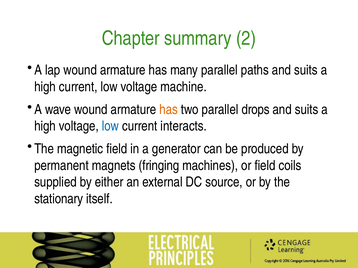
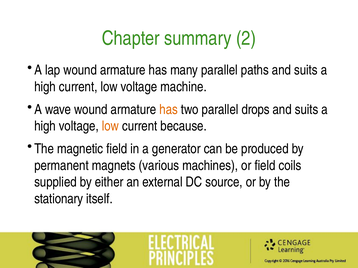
low at (110, 126) colour: blue -> orange
interacts: interacts -> because
fringing: fringing -> various
